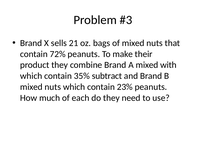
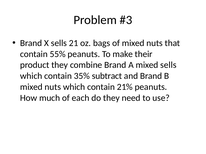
72%: 72% -> 55%
mixed with: with -> sells
23%: 23% -> 21%
